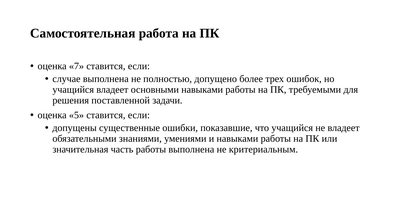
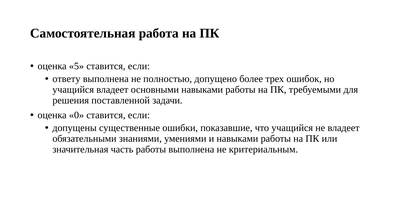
7: 7 -> 5
случае: случае -> ответу
5: 5 -> 0
